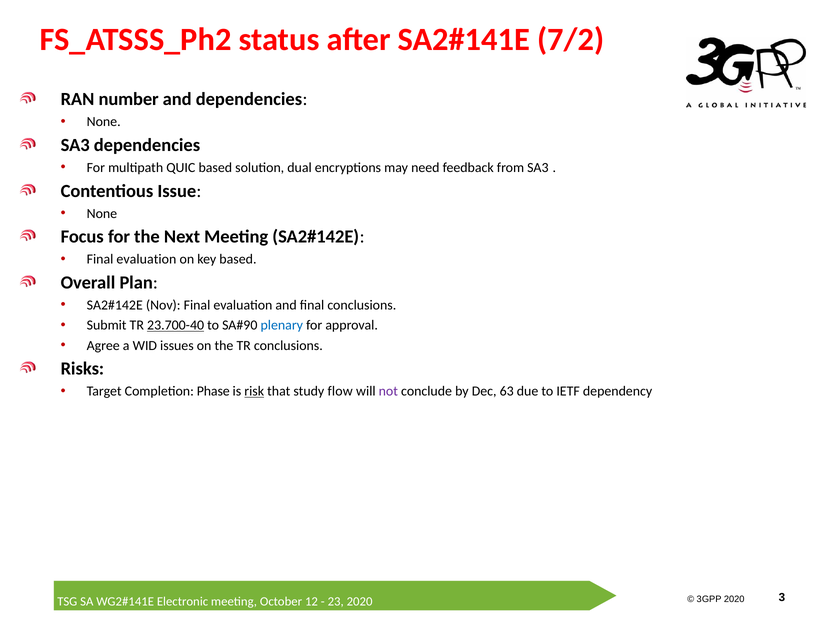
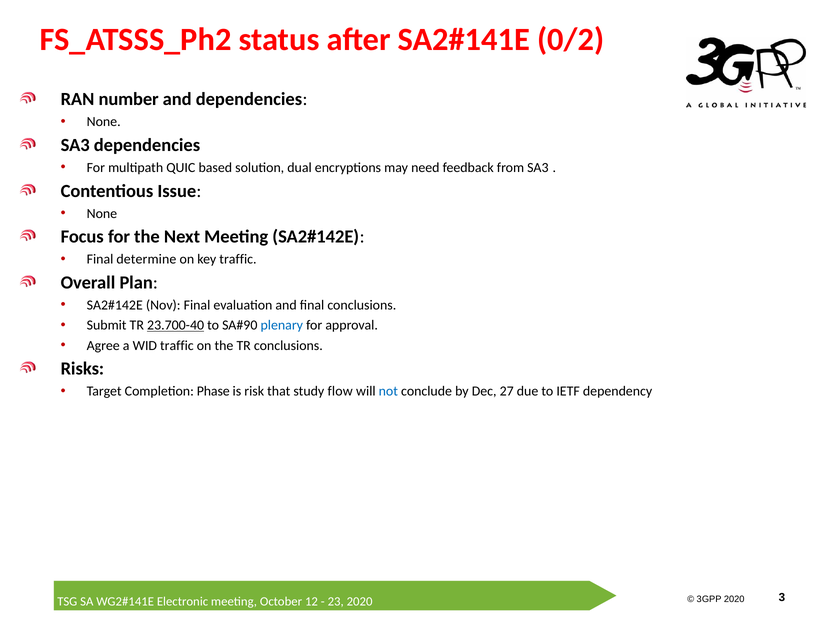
7/2: 7/2 -> 0/2
evaluation at (146, 260): evaluation -> determine
key based: based -> traffic
WID issues: issues -> traffic
risk underline: present -> none
not colour: purple -> blue
63: 63 -> 27
